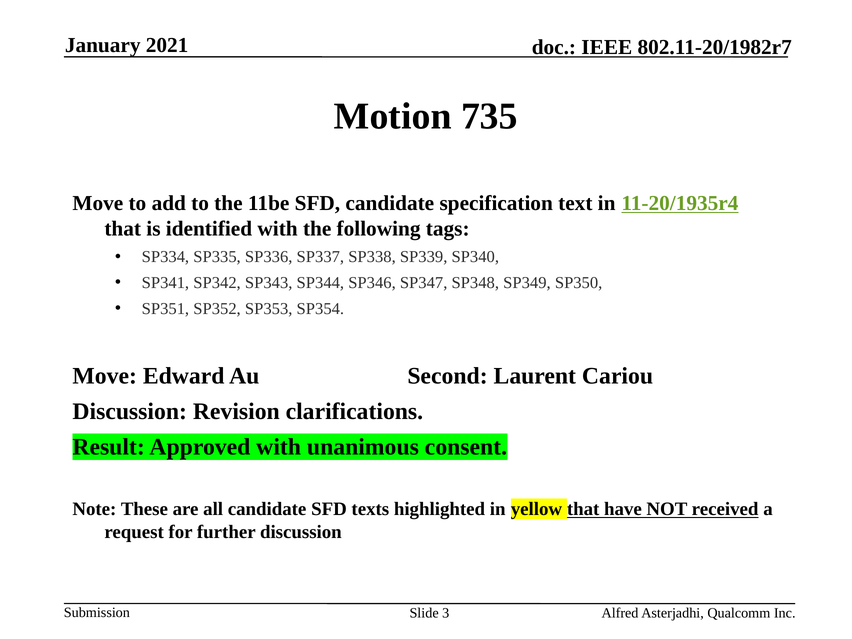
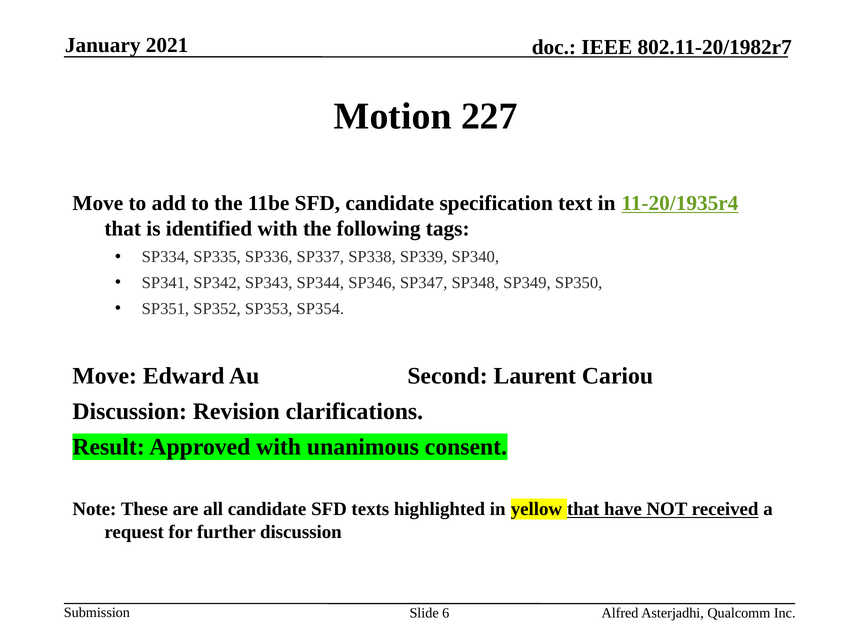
735: 735 -> 227
3: 3 -> 6
